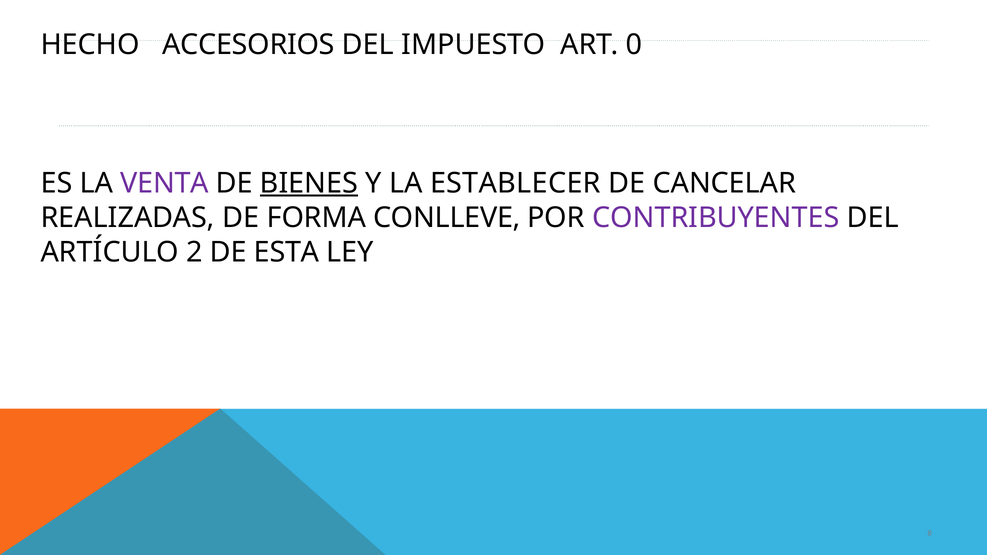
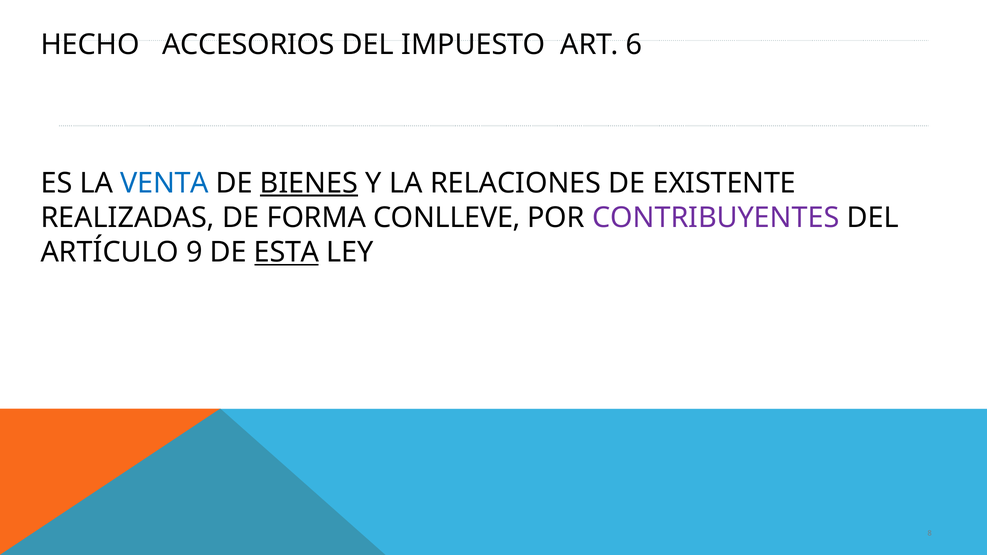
0: 0 -> 6
VENTA colour: purple -> blue
ESTABLECER: ESTABLECER -> RELACIONES
CANCELAR: CANCELAR -> EXISTENTE
2: 2 -> 9
ESTA underline: none -> present
